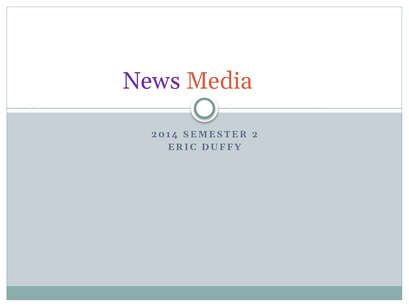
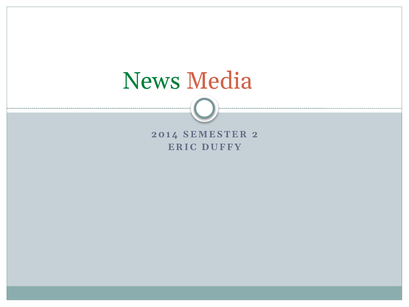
News colour: purple -> green
